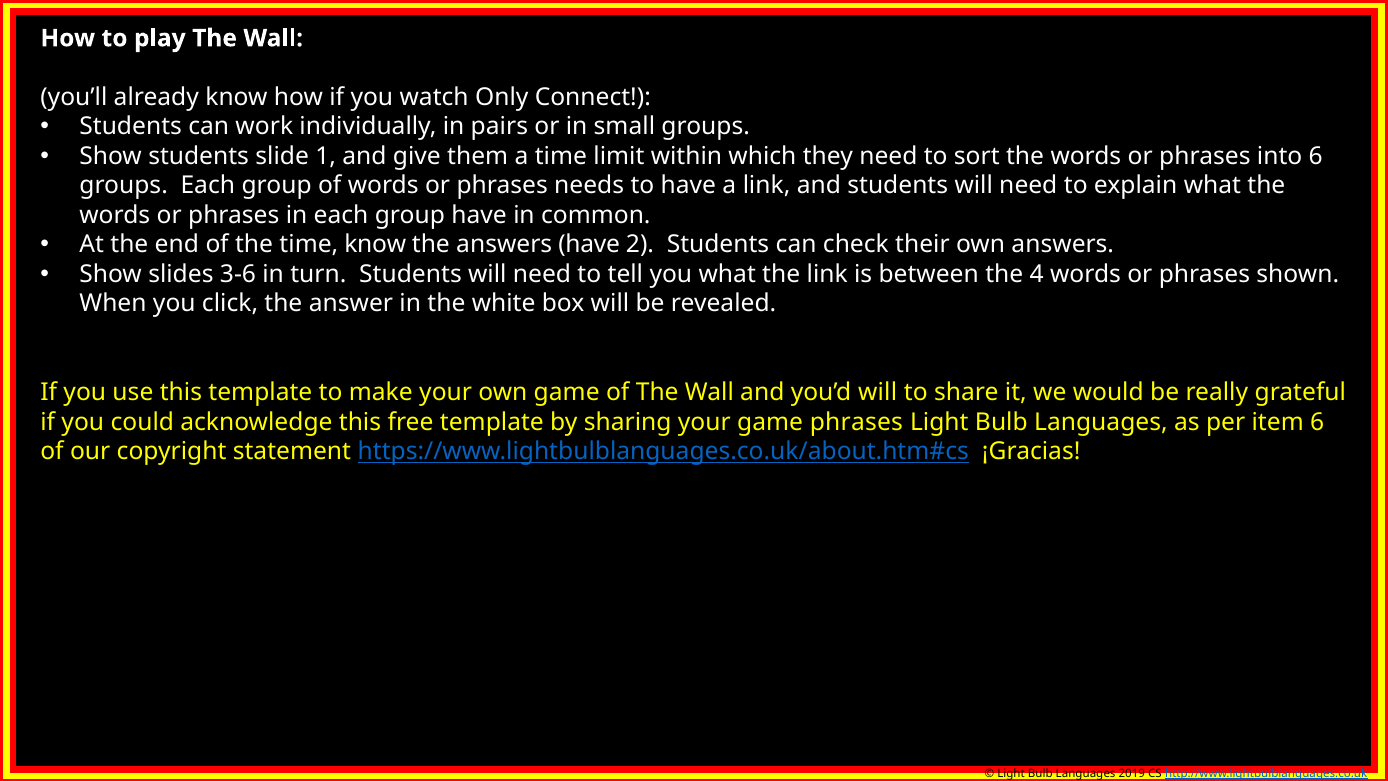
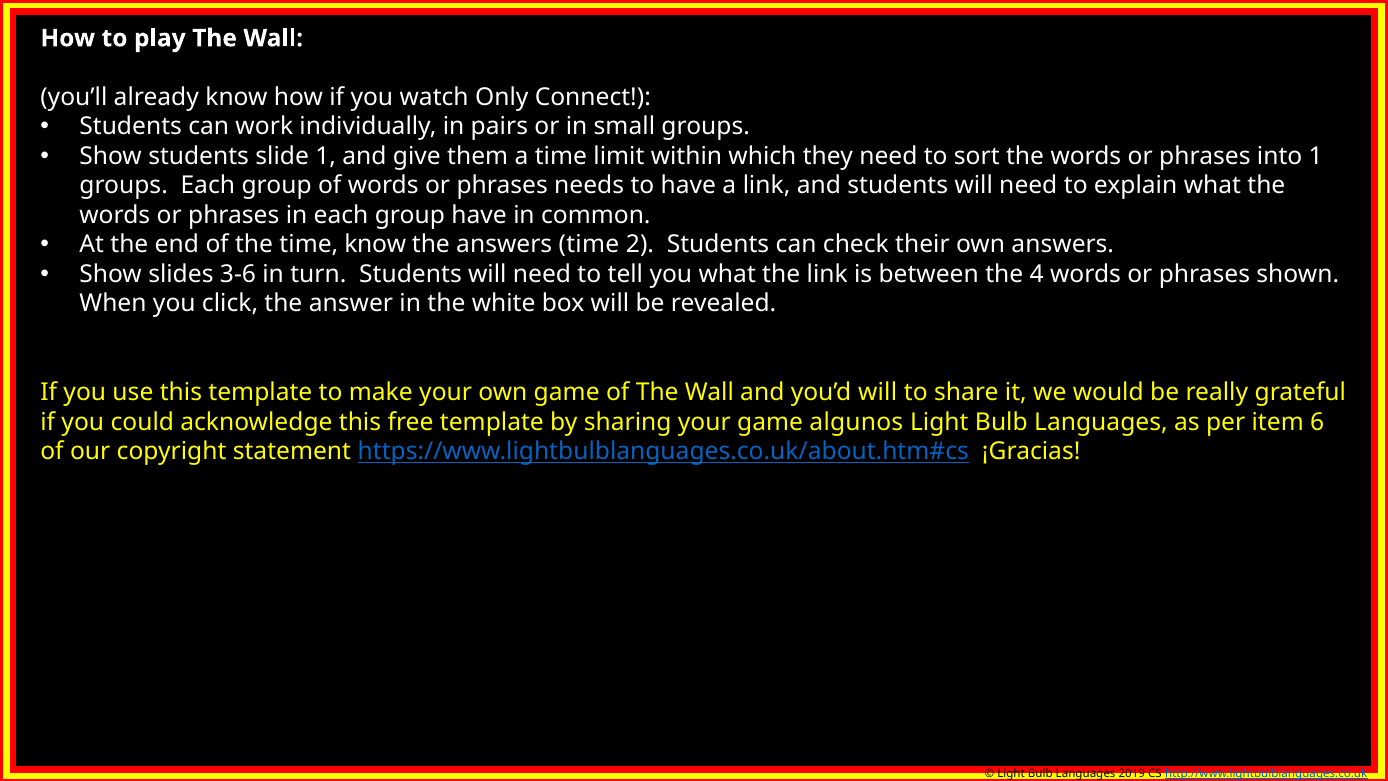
into 6: 6 -> 1
answers have: have -> time
game phrases: phrases -> algunos
